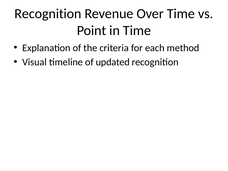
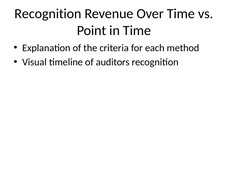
updated: updated -> auditors
